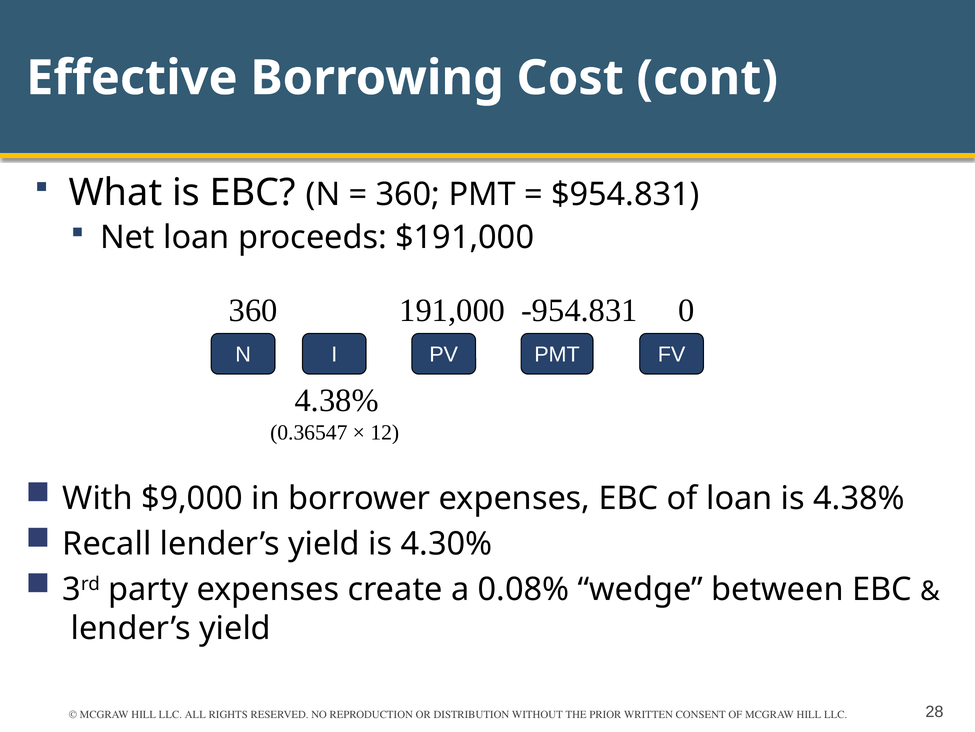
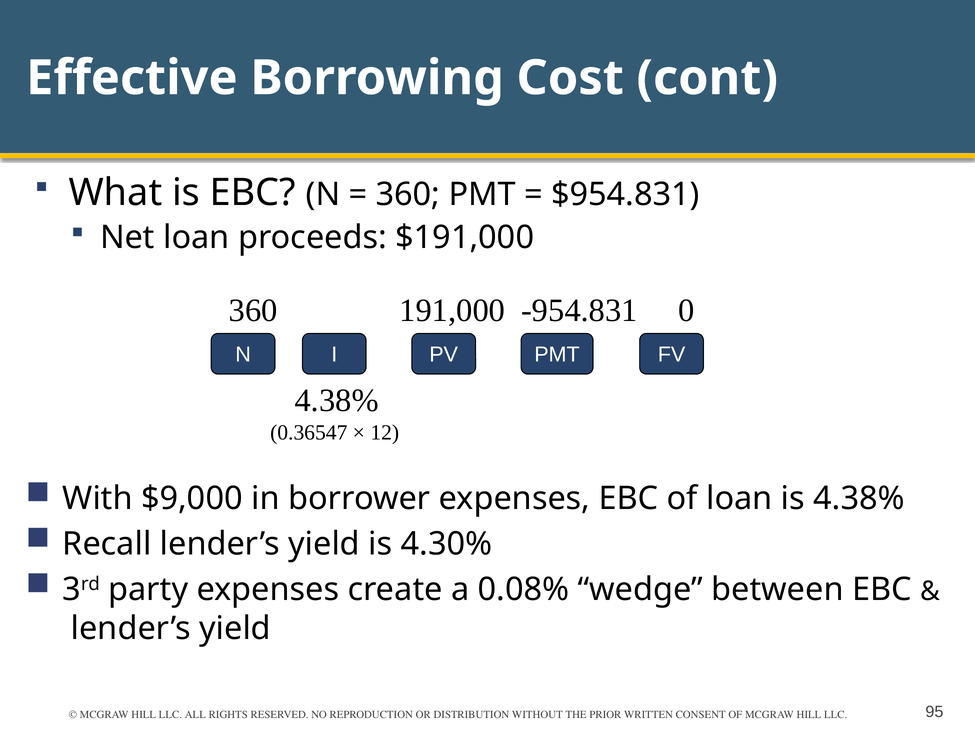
28: 28 -> 95
